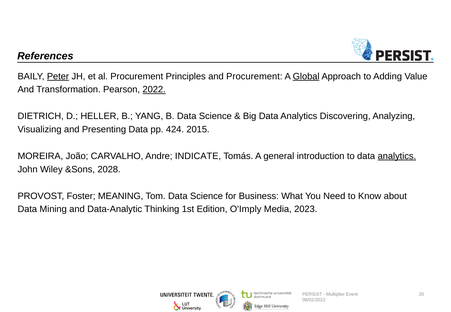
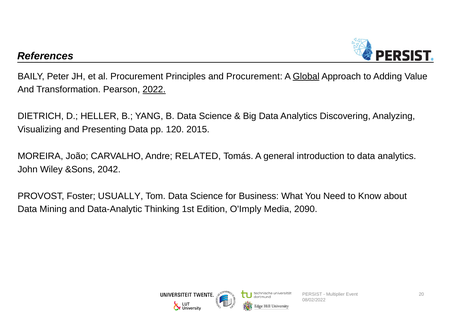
Peter underline: present -> none
424: 424 -> 120
INDICATE: INDICATE -> RELATED
analytics at (397, 156) underline: present -> none
2028: 2028 -> 2042
MEANING: MEANING -> USUALLY
2023: 2023 -> 2090
